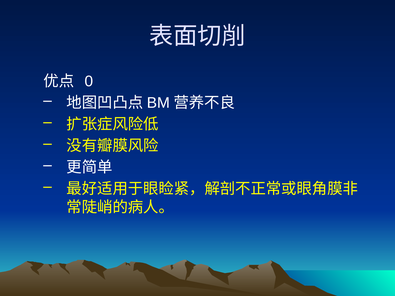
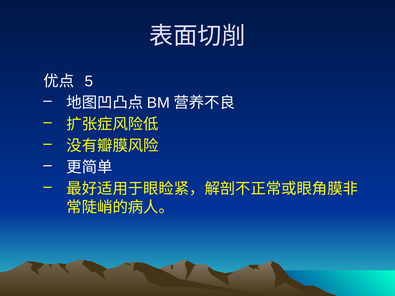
0: 0 -> 5
